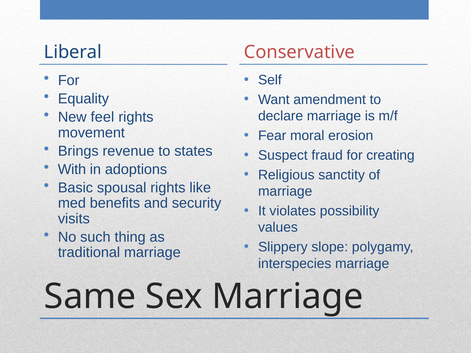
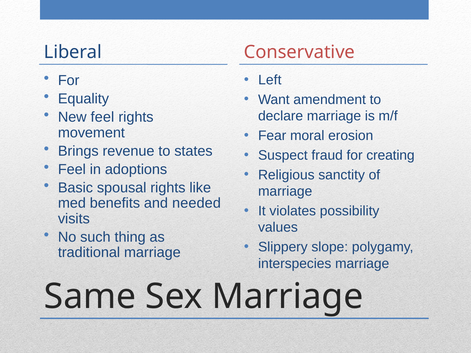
Self: Self -> Left
With at (72, 169): With -> Feel
security: security -> needed
